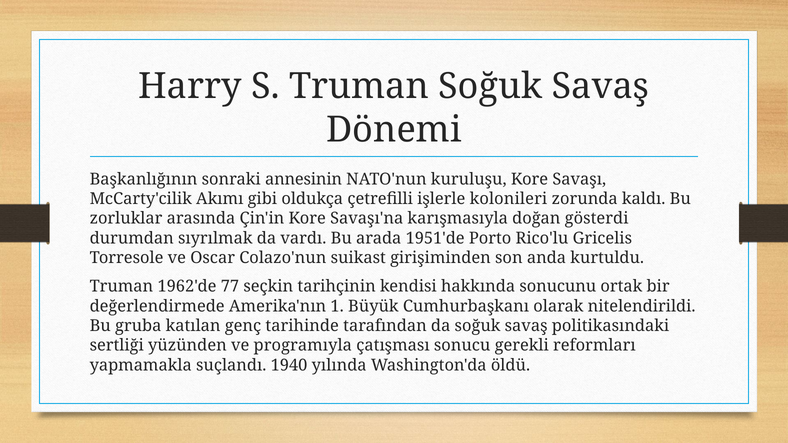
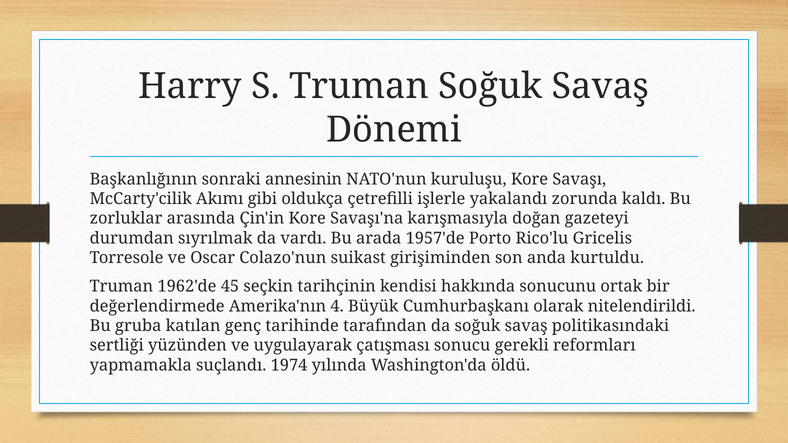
kolonileri: kolonileri -> yakalandı
gösterdi: gösterdi -> gazeteyi
1951'de: 1951'de -> 1957'de
77: 77 -> 45
1: 1 -> 4
programıyla: programıyla -> uygulayarak
1940: 1940 -> 1974
